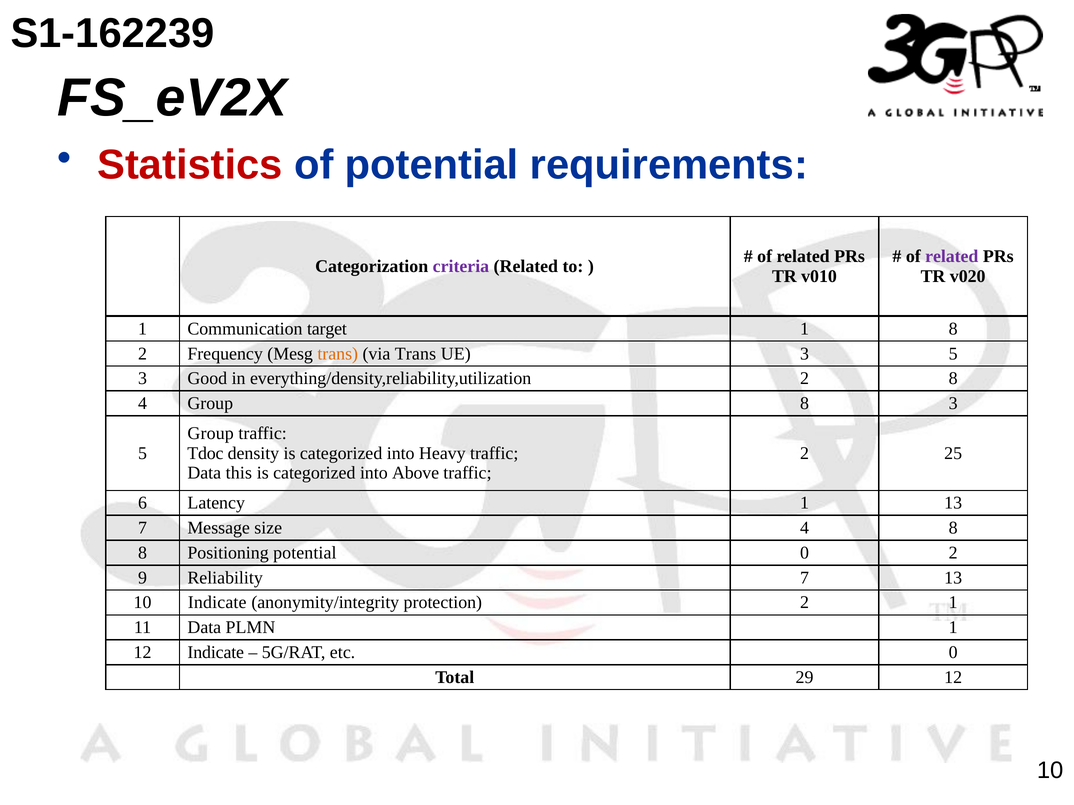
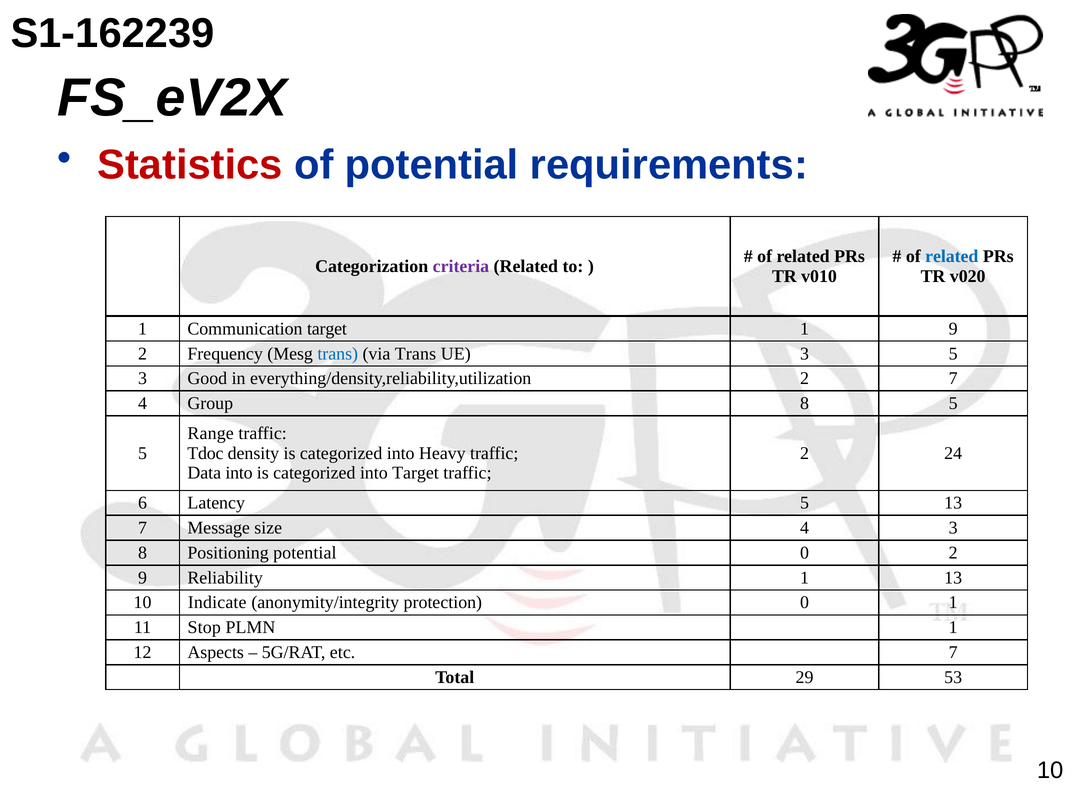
related at (952, 257) colour: purple -> blue
1 8: 8 -> 9
trans at (338, 354) colour: orange -> blue
2 8: 8 -> 7
8 3: 3 -> 5
Group at (211, 434): Group -> Range
25: 25 -> 24
Data this: this -> into
into Above: Above -> Target
Latency 1: 1 -> 5
4 8: 8 -> 3
Reliability 7: 7 -> 1
protection 2: 2 -> 0
11 Data: Data -> Stop
12 Indicate: Indicate -> Aspects
etc 0: 0 -> 7
29 12: 12 -> 53
